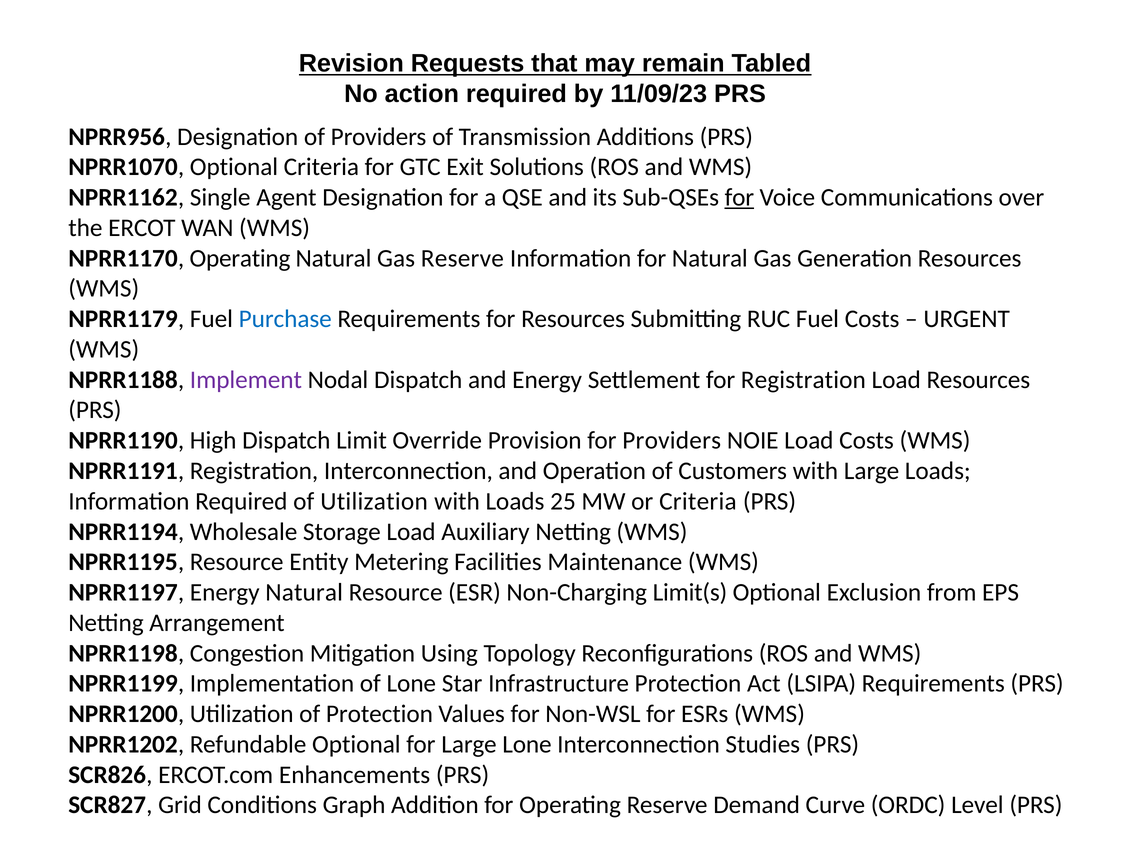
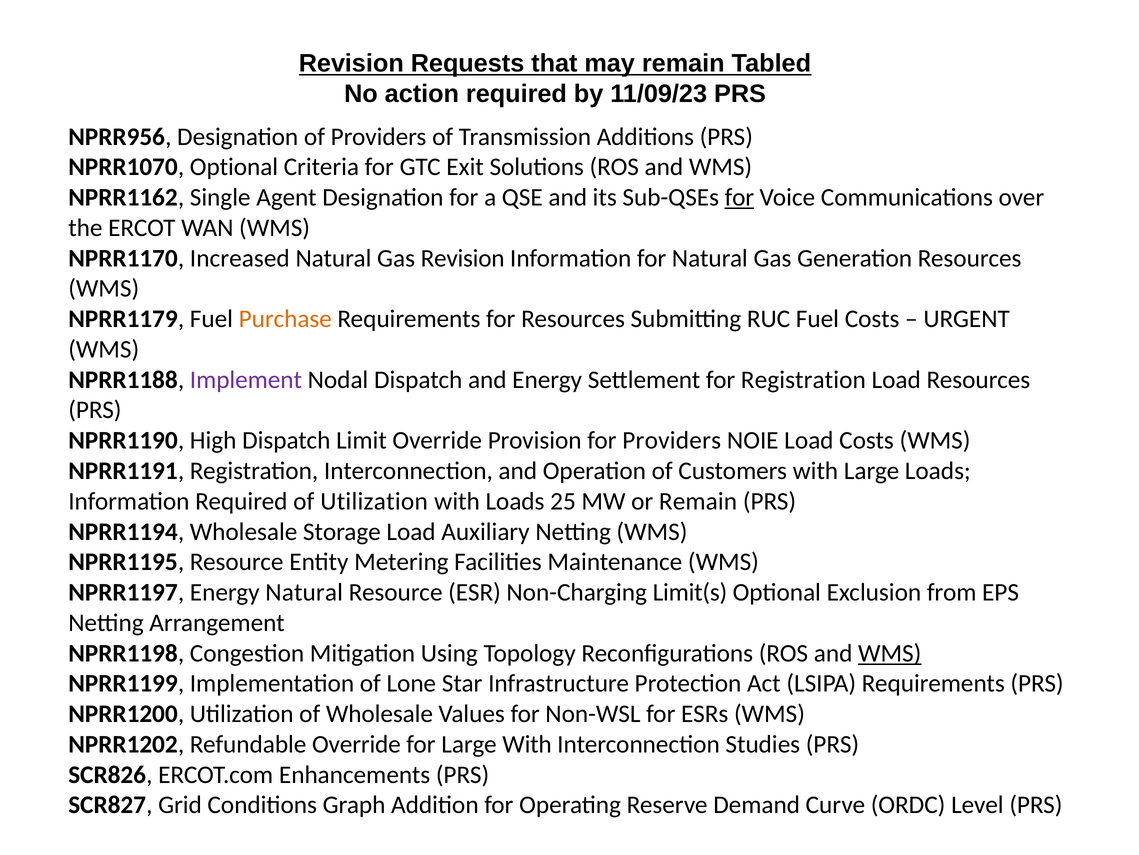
NPRR1170 Operating: Operating -> Increased
Gas Reserve: Reserve -> Revision
Purchase colour: blue -> orange
or Criteria: Criteria -> Remain
WMS at (890, 653) underline: none -> present
of Protection: Protection -> Wholesale
Refundable Optional: Optional -> Override
Large Lone: Lone -> With
